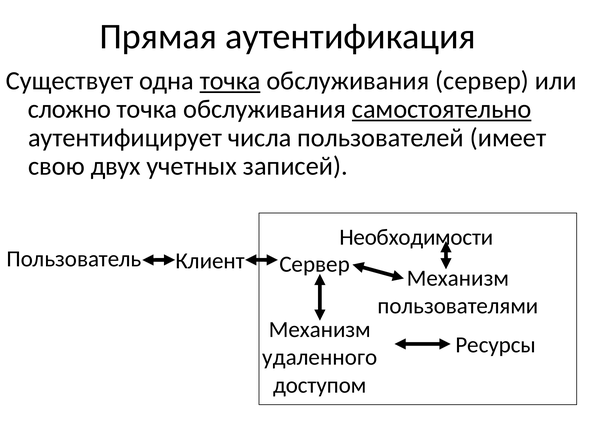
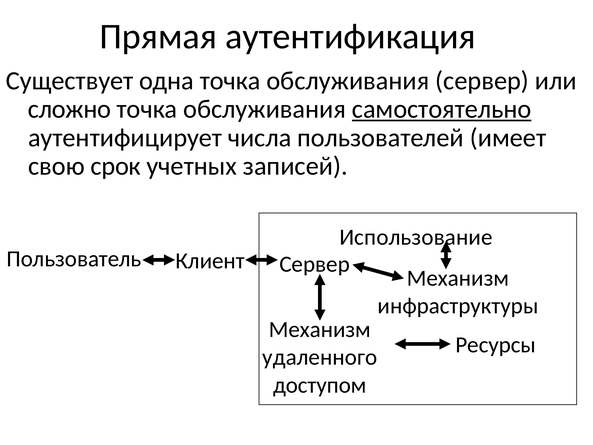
точка at (230, 81) underline: present -> none
двух: двух -> срок
Необходимости: Необходимости -> Использование
пользователями: пользователями -> инфраструктуры
